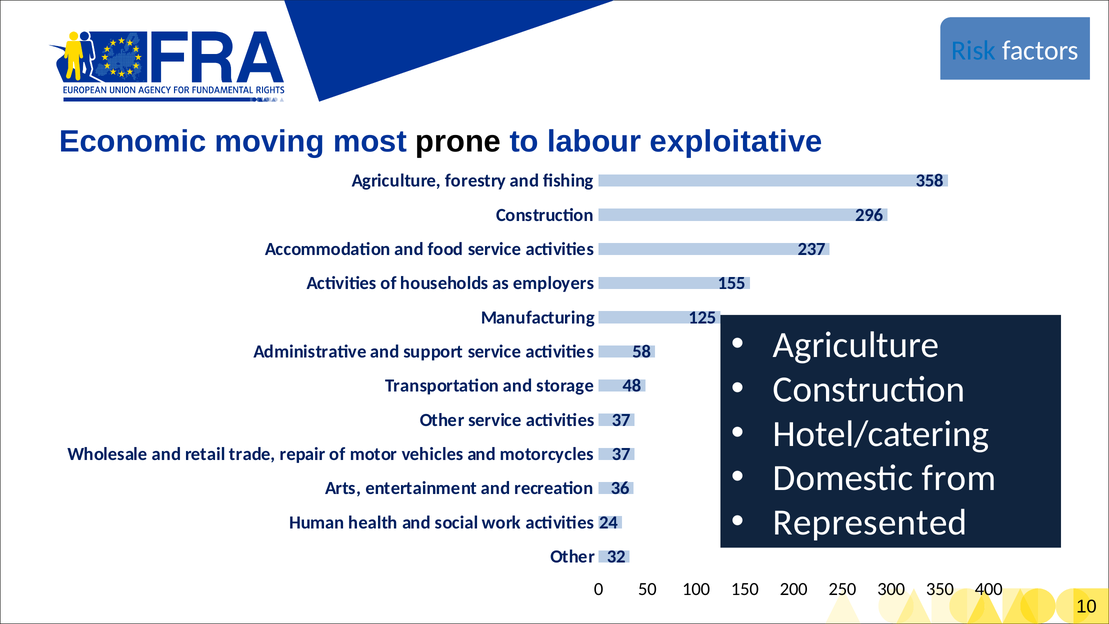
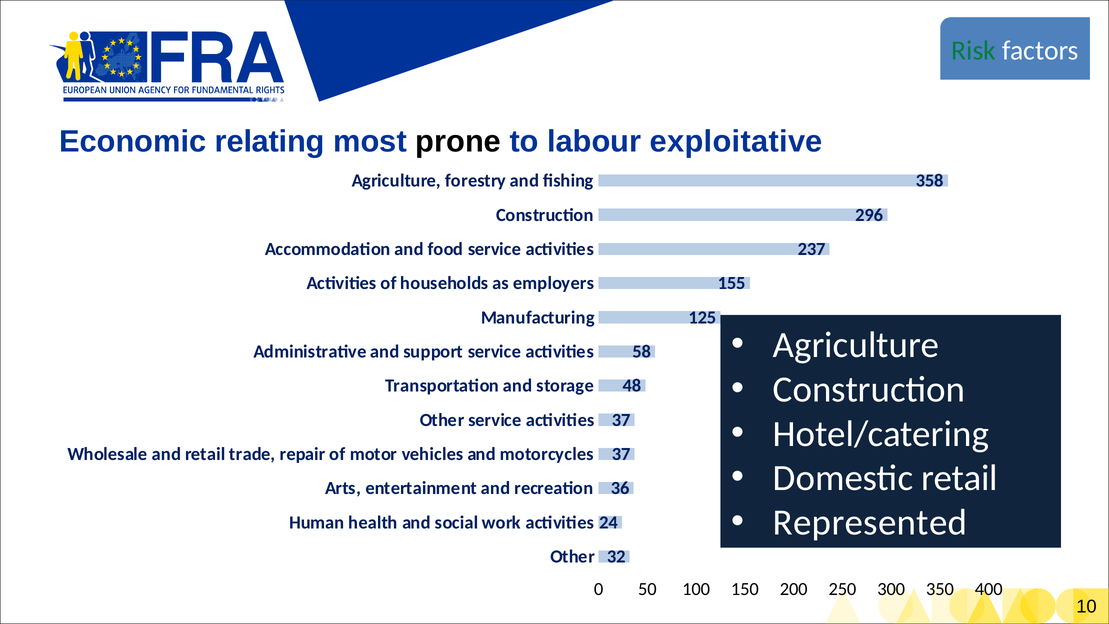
Risk colour: blue -> green
moving: moving -> relating
Domestic from: from -> retail
